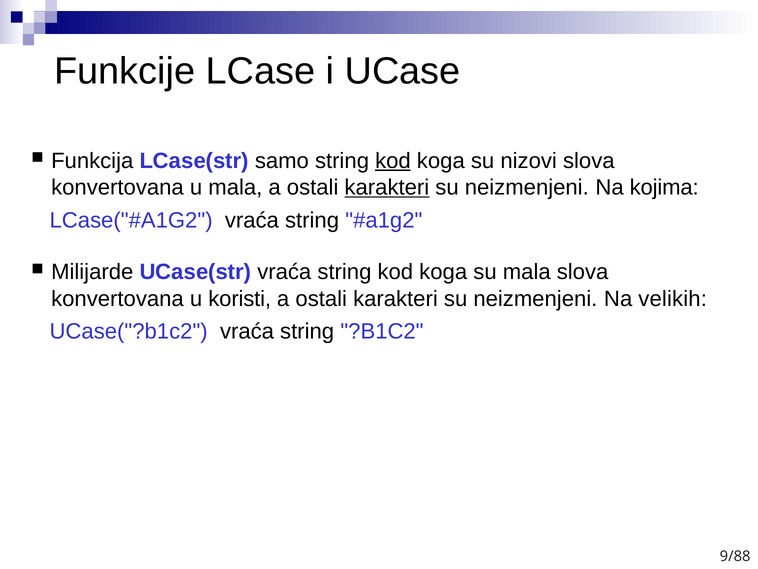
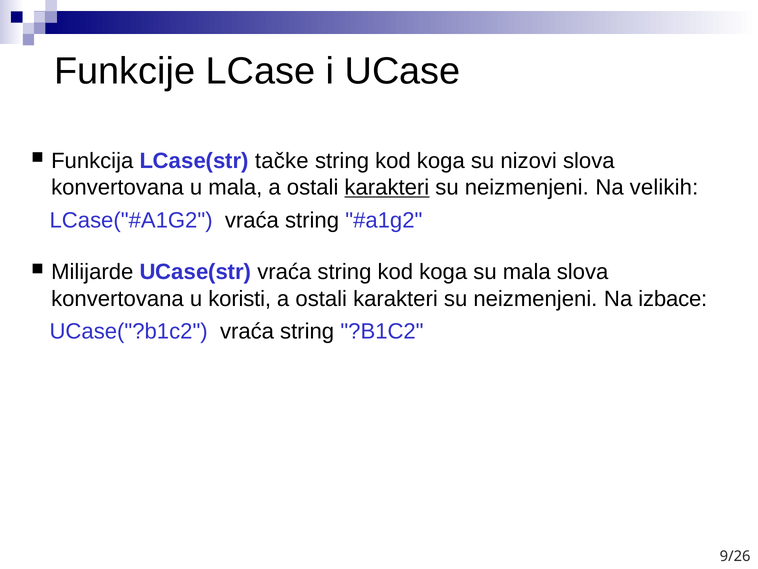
samo: samo -> tačke
kod at (393, 161) underline: present -> none
kojima: kojima -> velikih
velikih: velikih -> izbace
9/88: 9/88 -> 9/26
